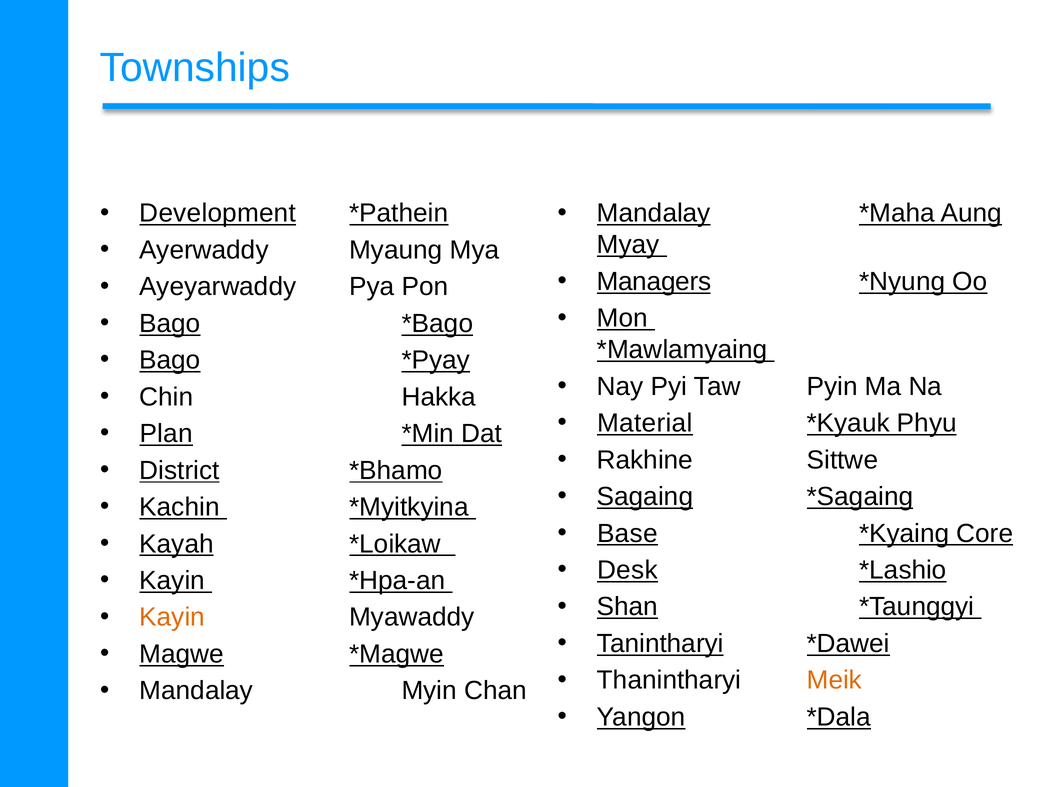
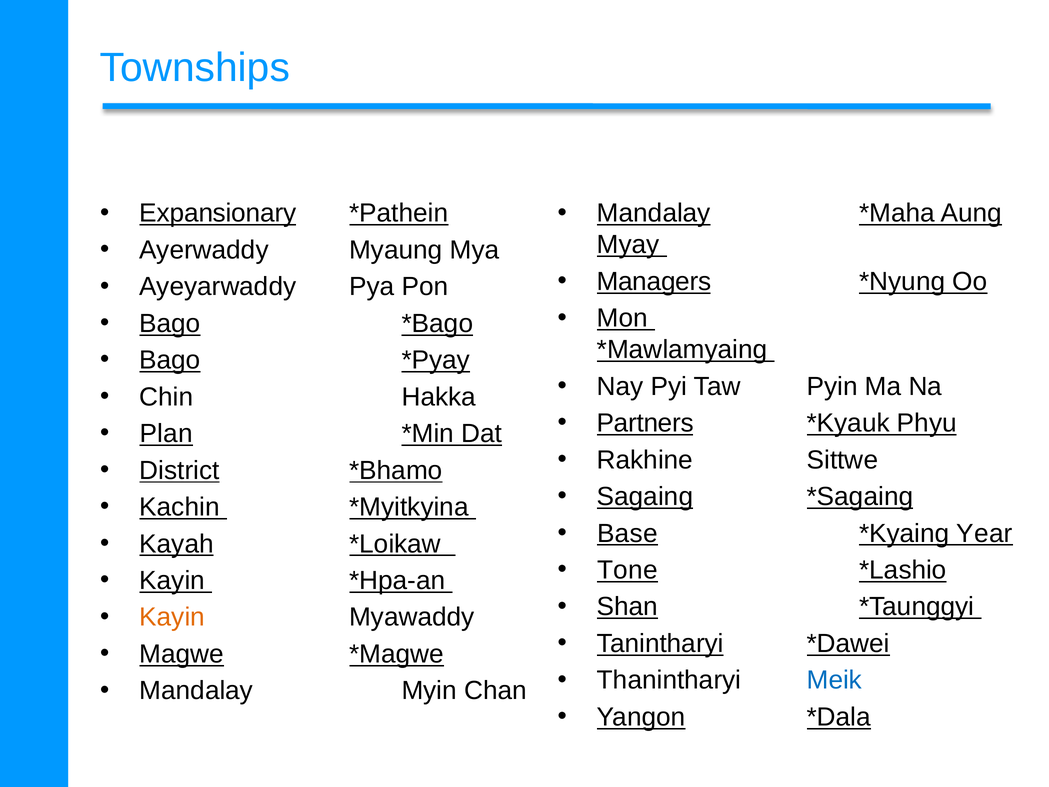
Development: Development -> Expansionary
Material: Material -> Partners
Core: Core -> Year
Desk: Desk -> Tone
Meik colour: orange -> blue
